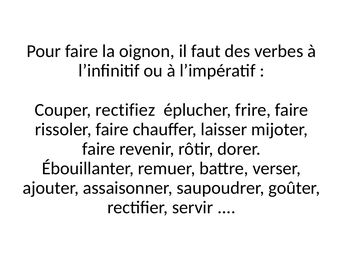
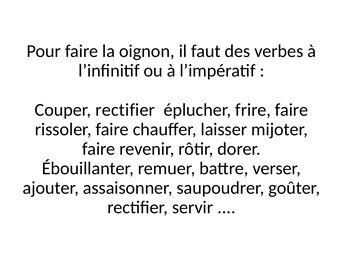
Couper rectifiez: rectifiez -> rectifier
